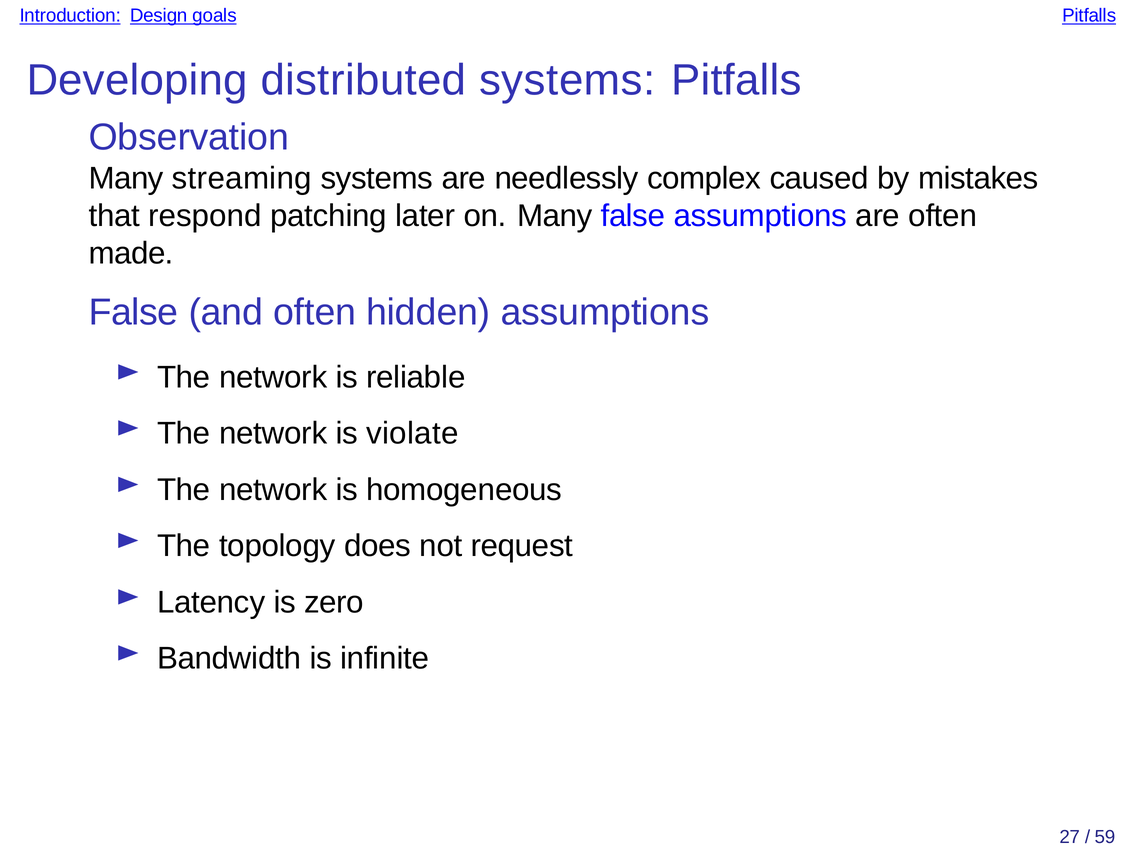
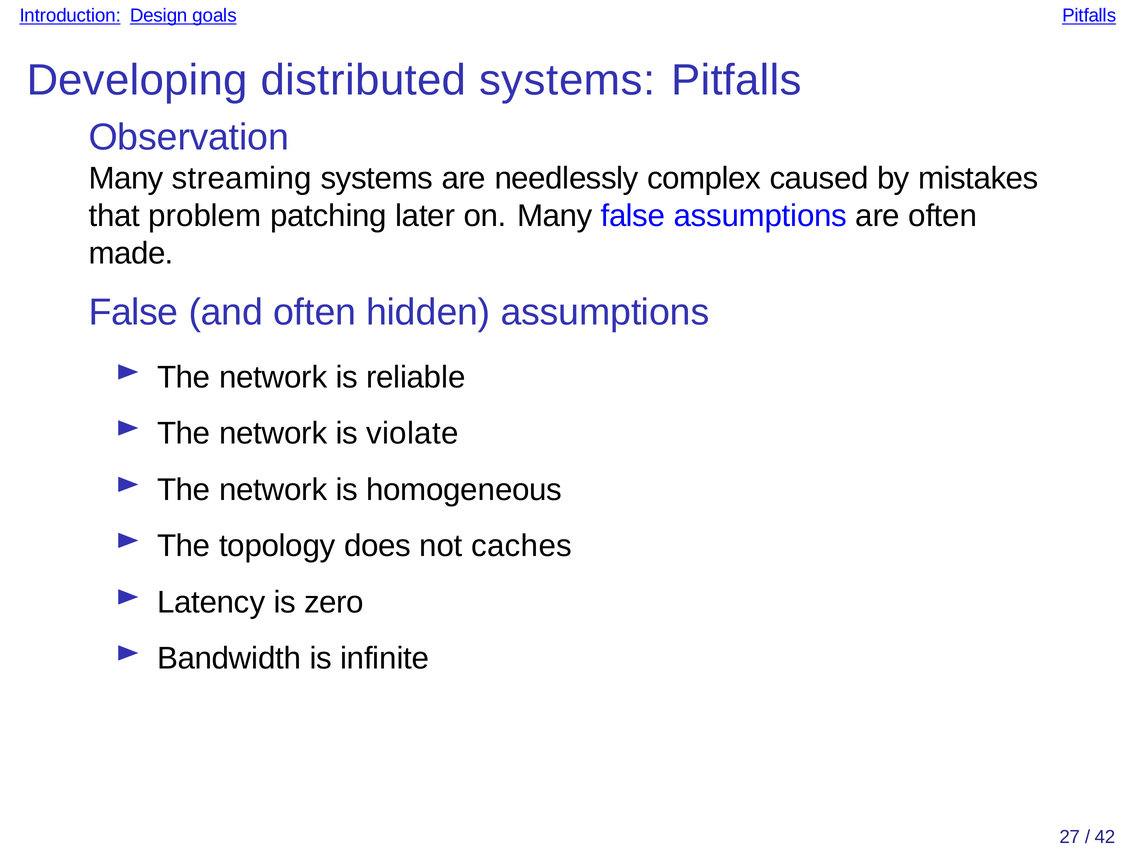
respond: respond -> problem
request: request -> caches
59: 59 -> 42
